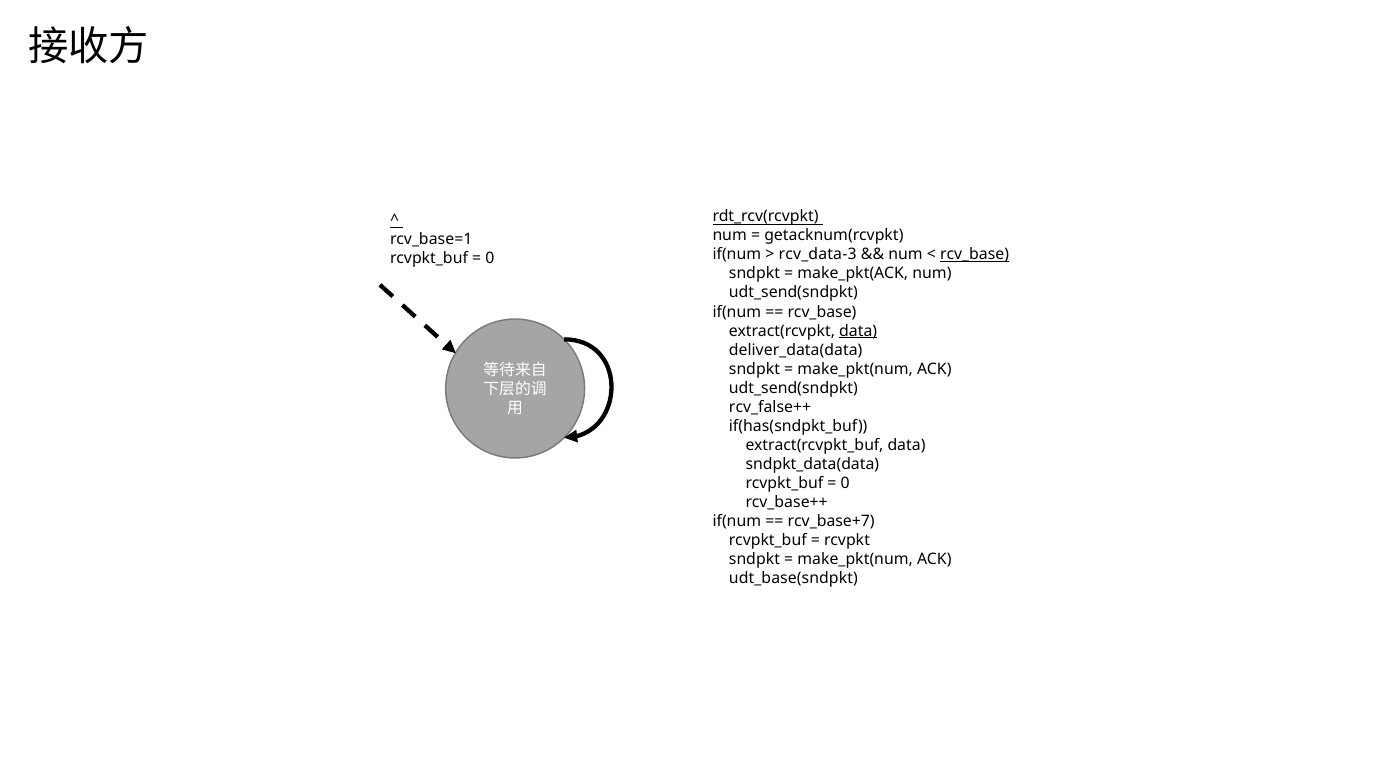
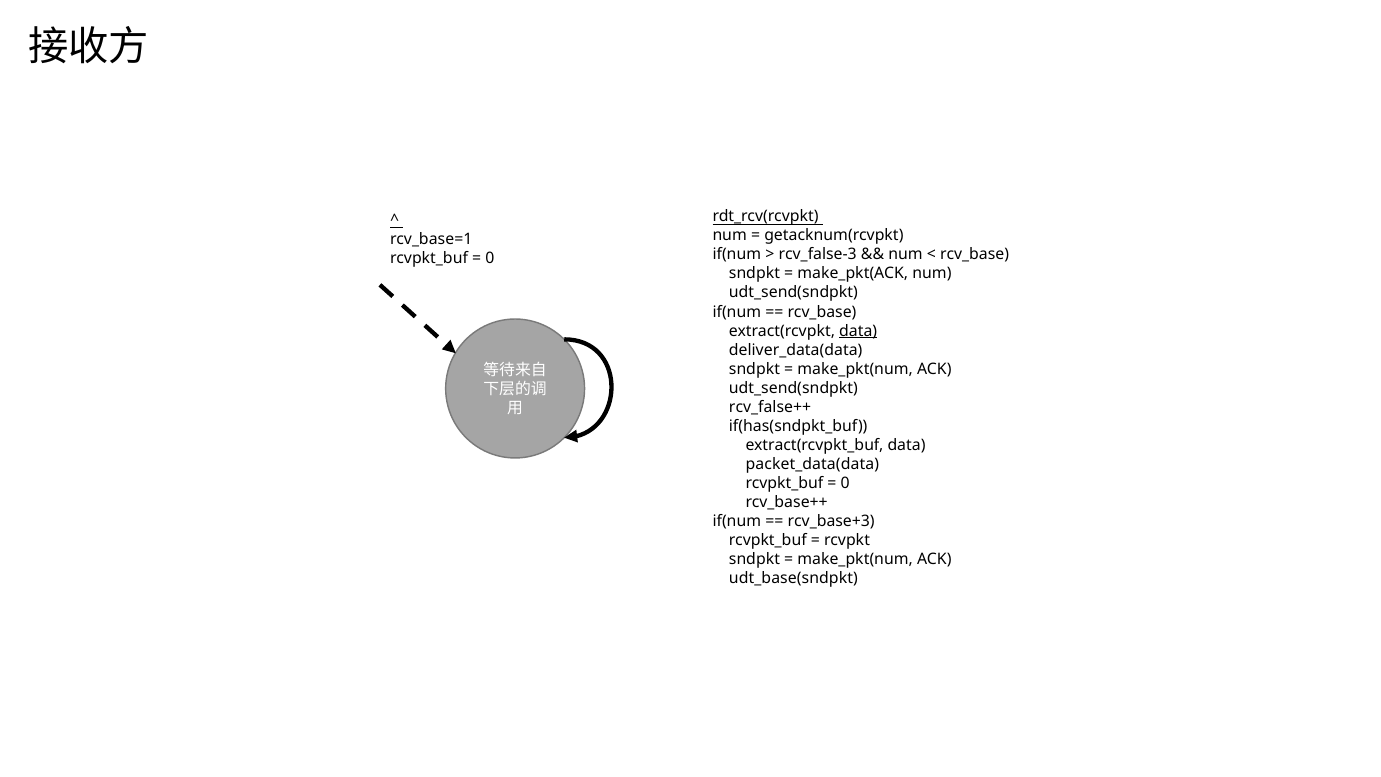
rcv_data-3: rcv_data-3 -> rcv_false-3
rcv_base at (975, 255) underline: present -> none
sndpkt_data(data: sndpkt_data(data -> packet_data(data
rcv_base+7: rcv_base+7 -> rcv_base+3
